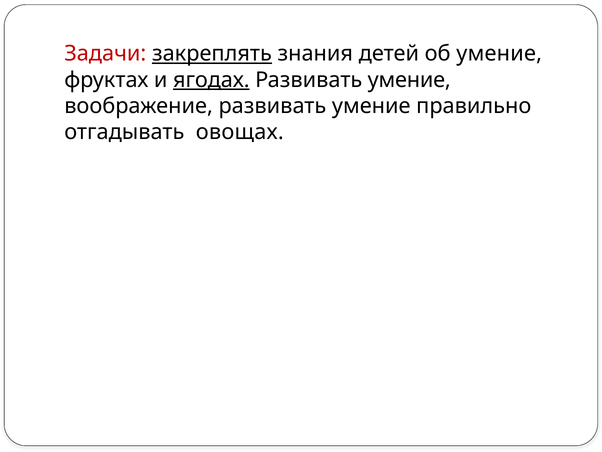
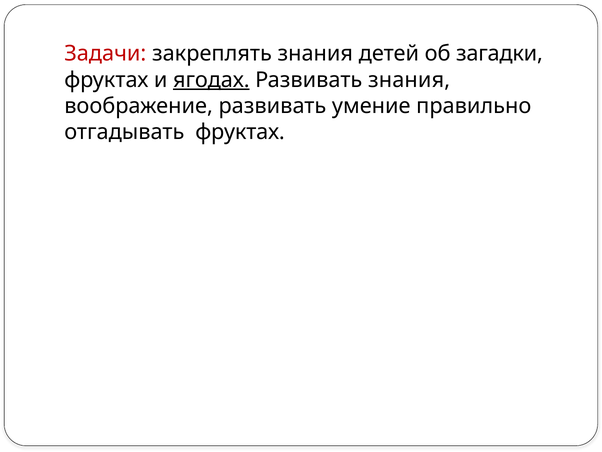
закреплять underline: present -> none
об умение: умение -> загадки
умение at (409, 80): умение -> знания
отгадывать овощах: овощах -> фруктах
